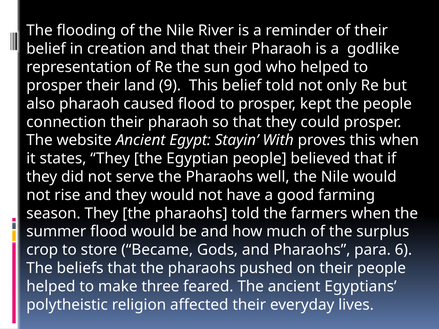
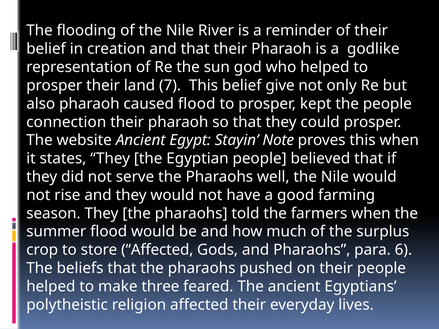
9: 9 -> 7
belief told: told -> give
With: With -> Note
store Became: Became -> Affected
